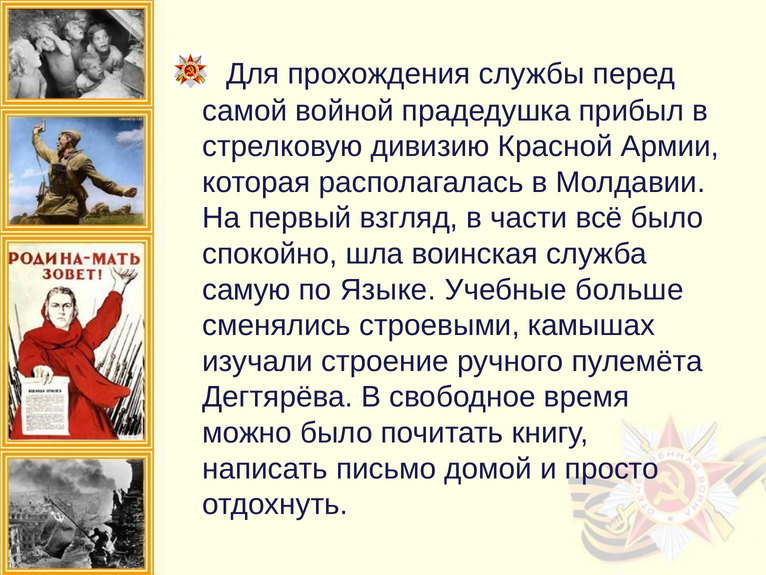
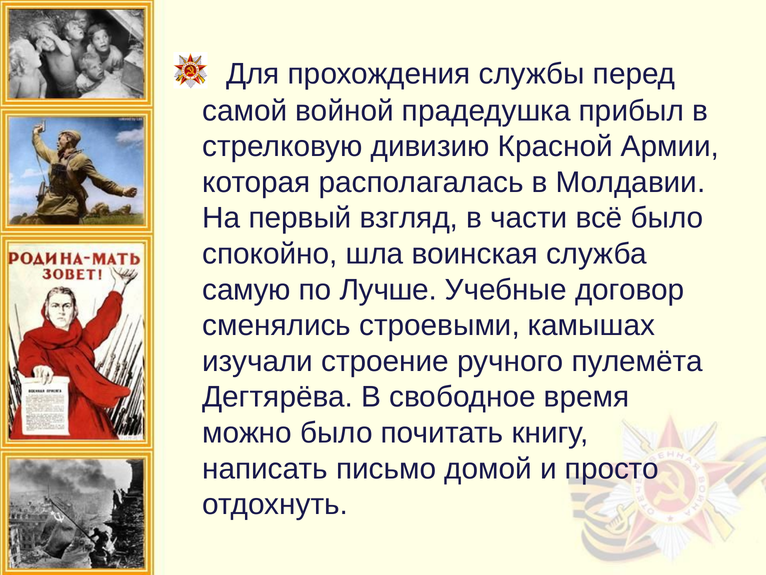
Языке: Языке -> Лучше
больше: больше -> договор
